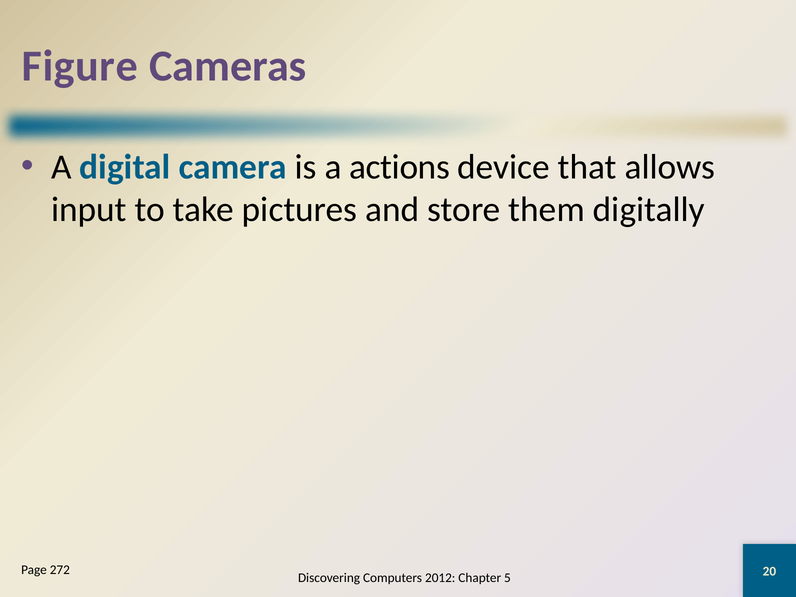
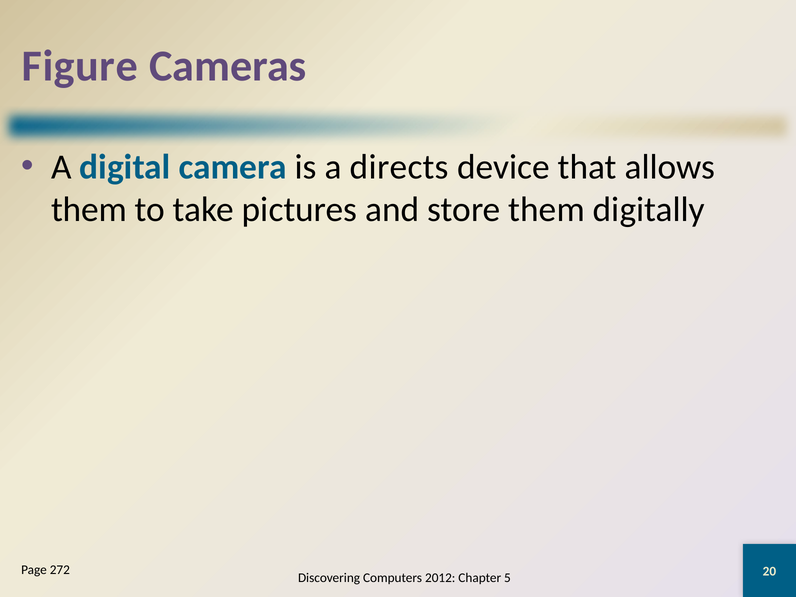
actions: actions -> directs
input at (89, 209): input -> them
